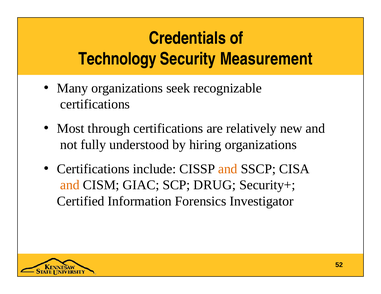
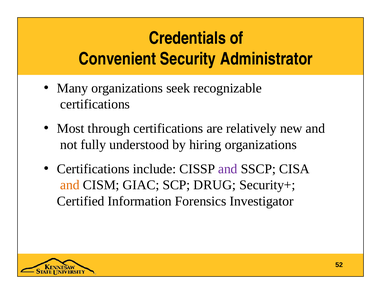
Technology: Technology -> Convenient
Measurement: Measurement -> Administrator
and at (228, 169) colour: orange -> purple
